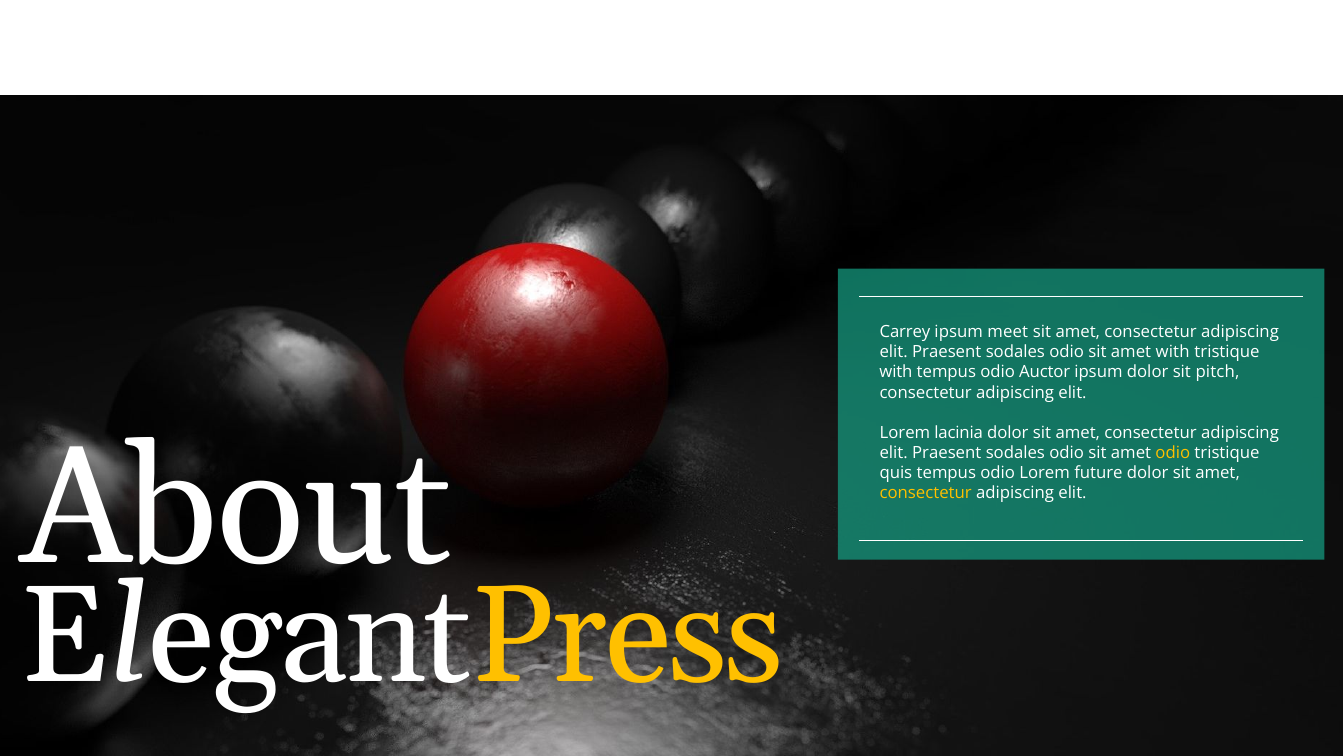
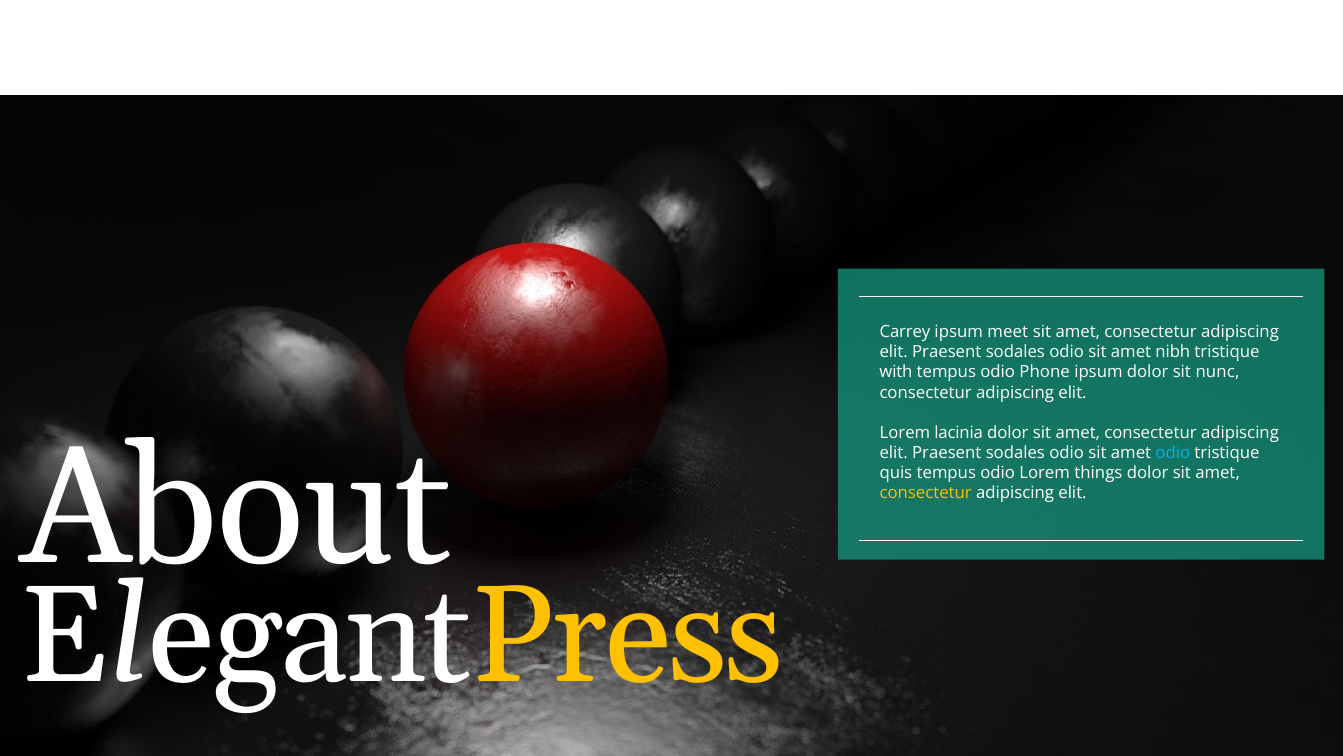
amet with: with -> nibh
Auctor: Auctor -> Phone
pitch: pitch -> nunc
odio at (1173, 453) colour: yellow -> light blue
future: future -> things
